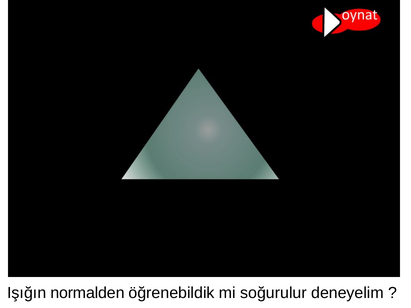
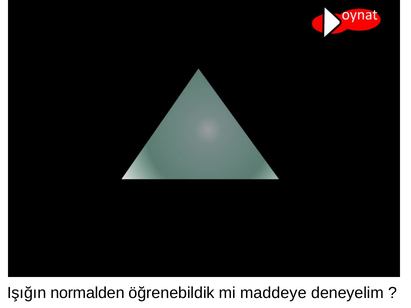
soğurulur: soğurulur -> maddeye
